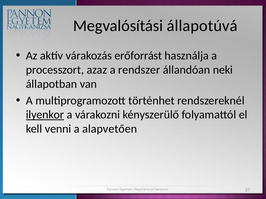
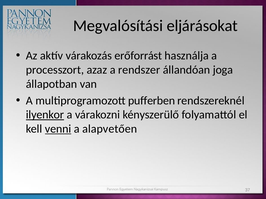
állapotúvá: állapotúvá -> eljárásokat
neki: neki -> joga
történhet: történhet -> pufferben
venni underline: none -> present
